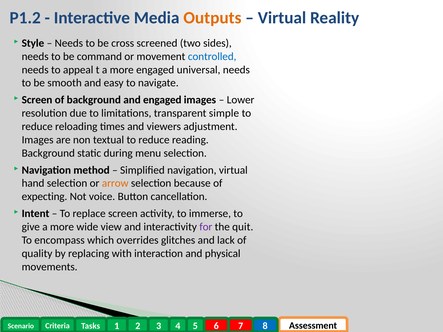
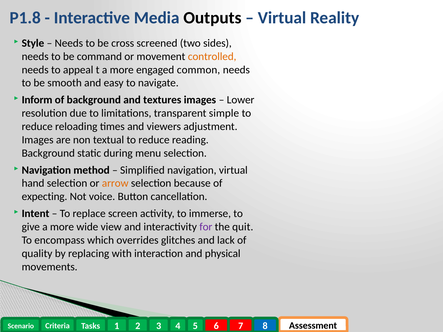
P1.2: P1.2 -> P1.8
Outputs colour: orange -> black
controlled colour: blue -> orange
universal: universal -> common
Screen at (37, 100): Screen -> Inform
and engaged: engaged -> textures
